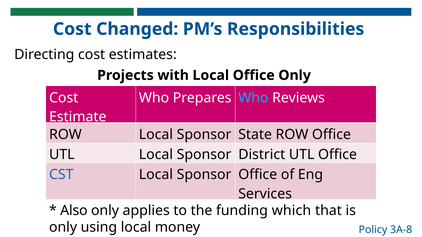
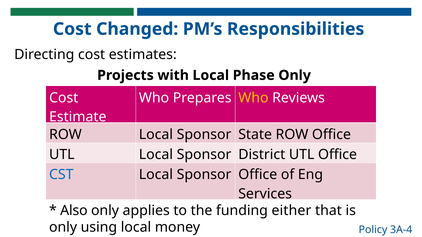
Local Office: Office -> Phase
Who at (253, 98) colour: light blue -> yellow
which: which -> either
3A-8: 3A-8 -> 3A-4
